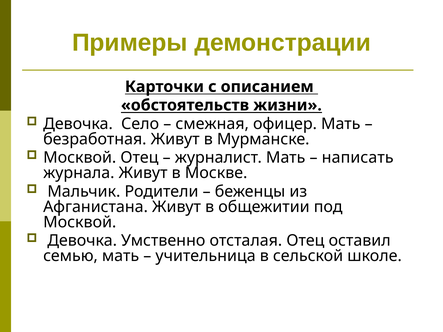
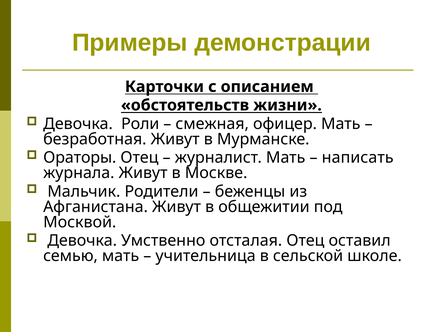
Село: Село -> Роли
Москвой at (80, 158): Москвой -> Ораторы
